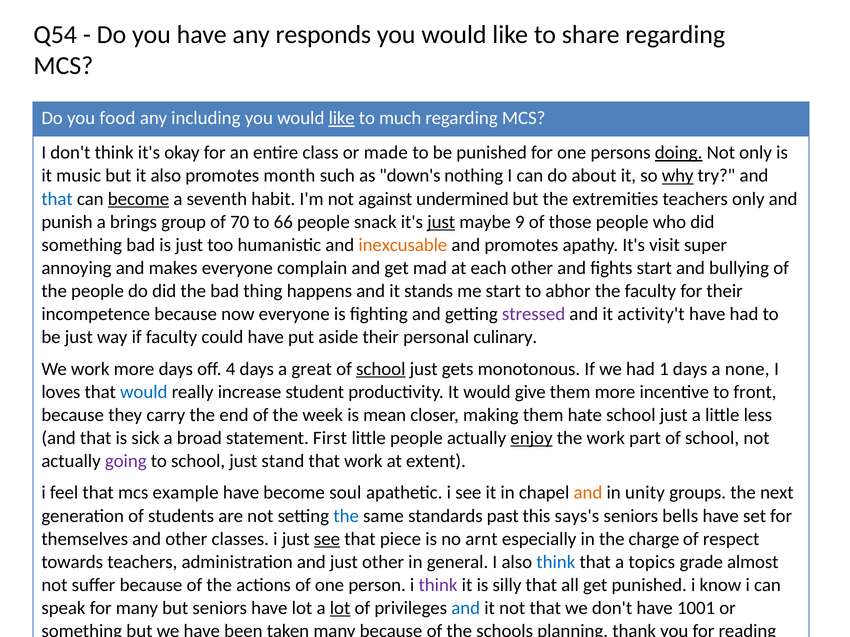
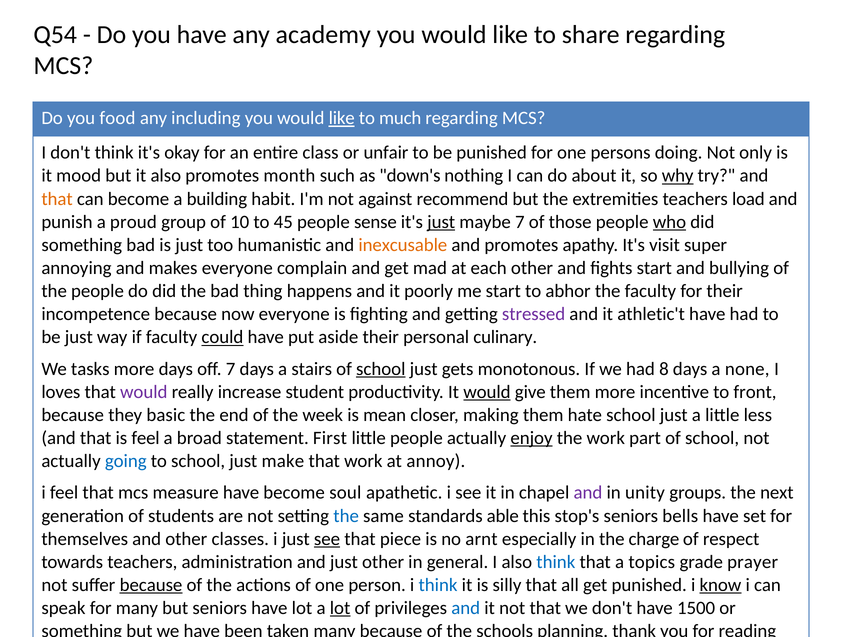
responds: responds -> academy
made: made -> unfair
doing underline: present -> none
music: music -> mood
that at (57, 199) colour: blue -> orange
become at (139, 199) underline: present -> none
seventh: seventh -> building
undermined: undermined -> recommend
teachers only: only -> load
brings: brings -> proud
70: 70 -> 10
66: 66 -> 45
snack: snack -> sense
maybe 9: 9 -> 7
who underline: none -> present
stands: stands -> poorly
activity't: activity't -> athletic't
could underline: none -> present
We work: work -> tasks
off 4: 4 -> 7
great: great -> stairs
1: 1 -> 8
would at (144, 392) colour: blue -> purple
would at (487, 392) underline: none -> present
carry: carry -> basic
is sick: sick -> feel
going colour: purple -> blue
stand: stand -> make
extent: extent -> annoy
example: example -> measure
and at (588, 493) colour: orange -> purple
past: past -> able
says's: says's -> stop's
almost: almost -> prayer
because at (151, 585) underline: none -> present
think at (438, 585) colour: purple -> blue
know underline: none -> present
1001: 1001 -> 1500
